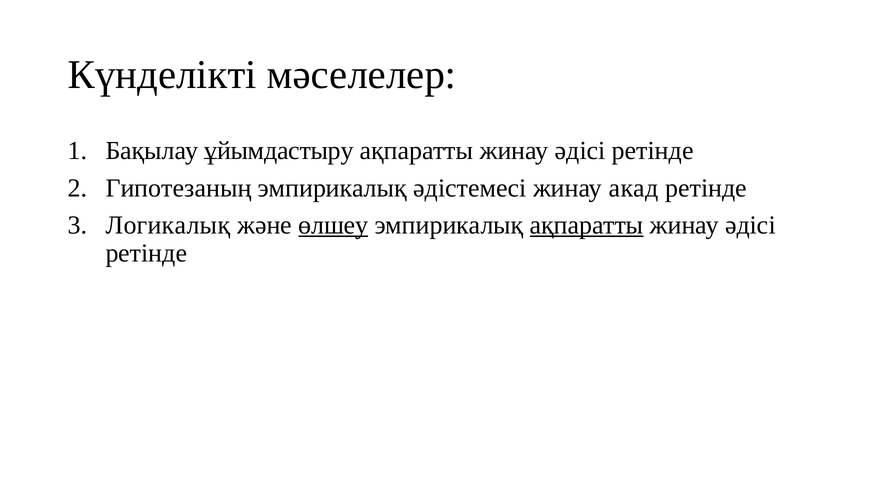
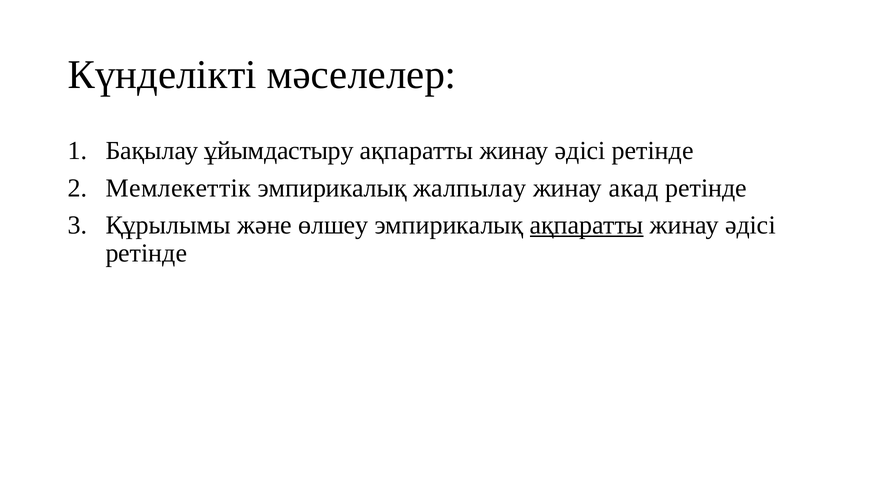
Гипотезаның: Гипотезаның -> Мемлекеттік
әдістемесі: әдістемесі -> жалпылау
Логикалық: Логикалық -> Құрылымы
өлшеу underline: present -> none
